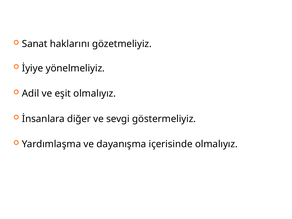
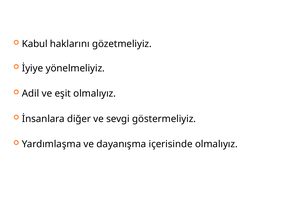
Sanat: Sanat -> Kabul
